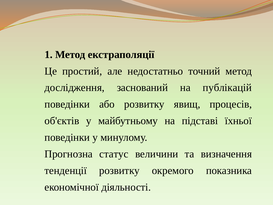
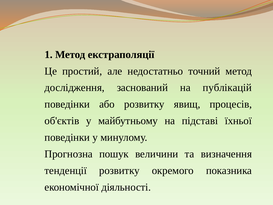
статус: статус -> пошук
